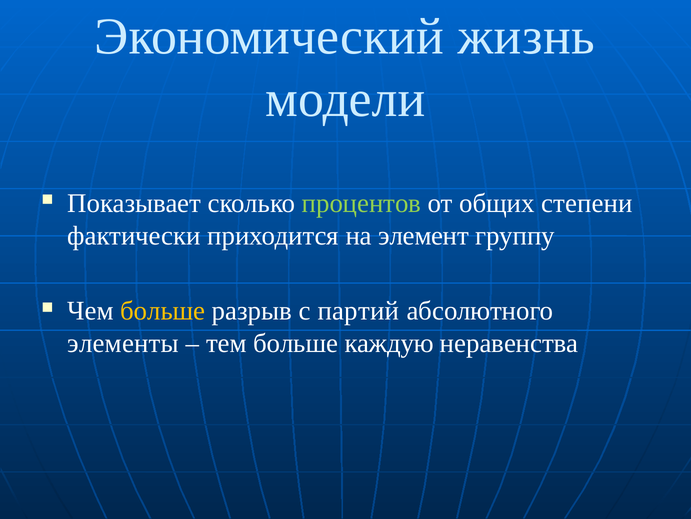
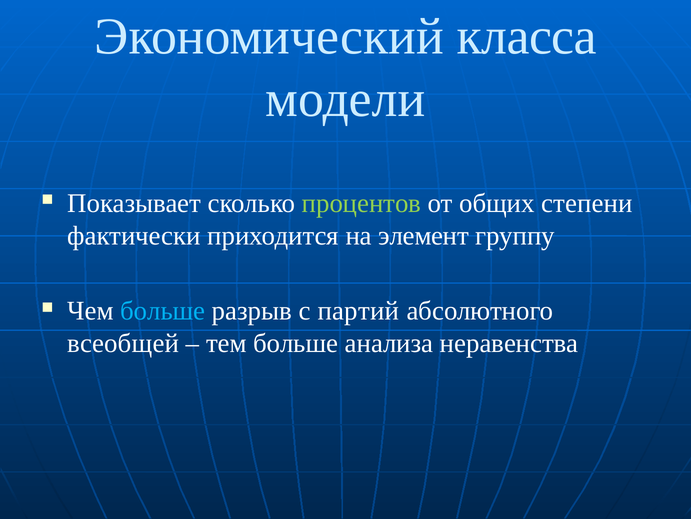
жизнь: жизнь -> класса
больше at (163, 311) colour: yellow -> light blue
элементы: элементы -> всеобщей
каждую: каждую -> анализа
